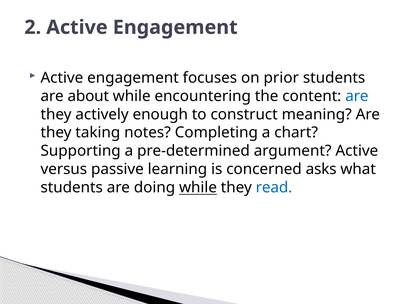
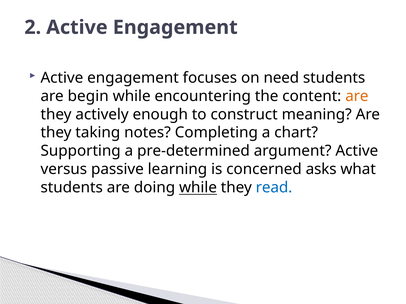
prior: prior -> need
about: about -> begin
are at (357, 96) colour: blue -> orange
